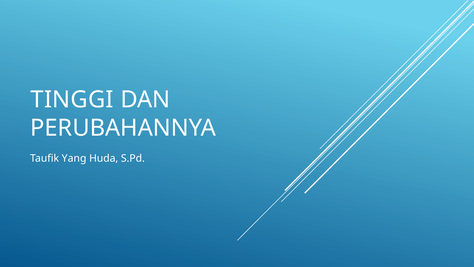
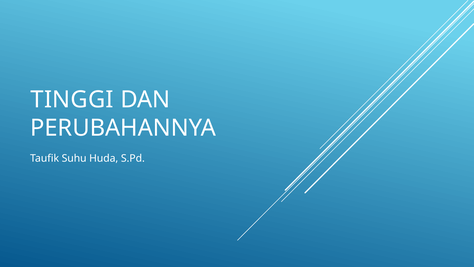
Yang: Yang -> Suhu
